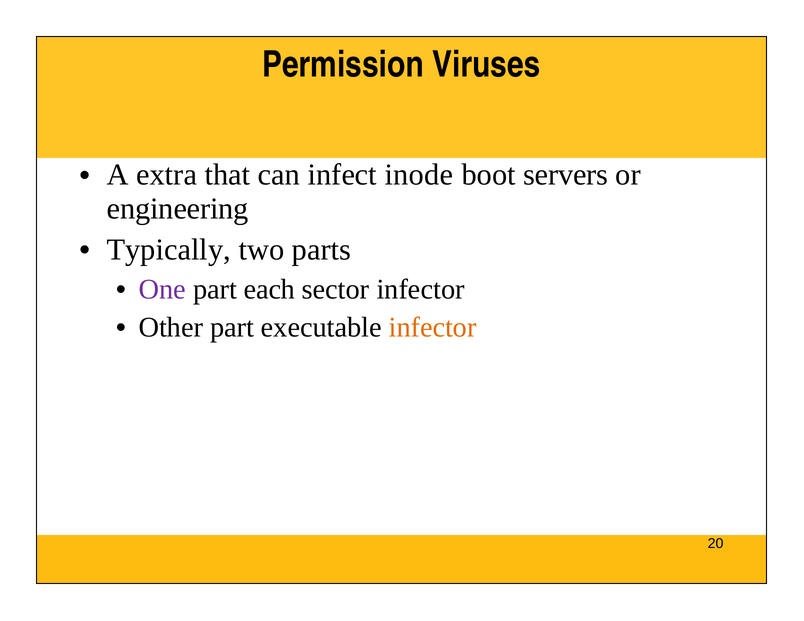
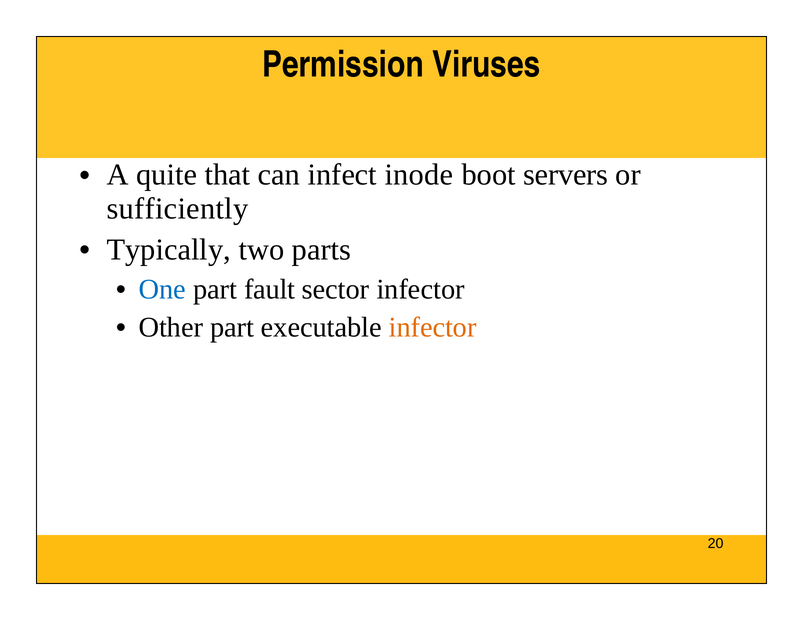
extra: extra -> quite
engineering: engineering -> sufficiently
One colour: purple -> blue
each: each -> fault
